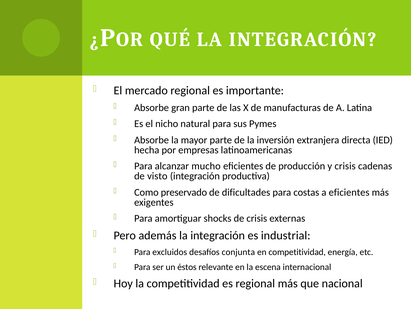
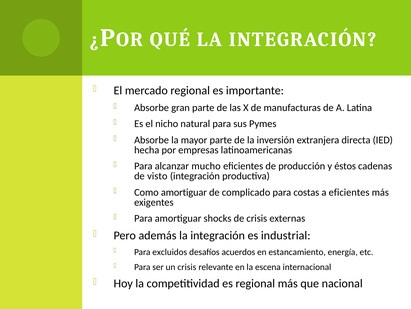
y crisis: crisis -> éstos
Como preservado: preservado -> amortiguar
dificultades: dificultades -> complicado
conjunta: conjunta -> acuerdos
en competitividad: competitividad -> estancamiento
un éstos: éstos -> crisis
